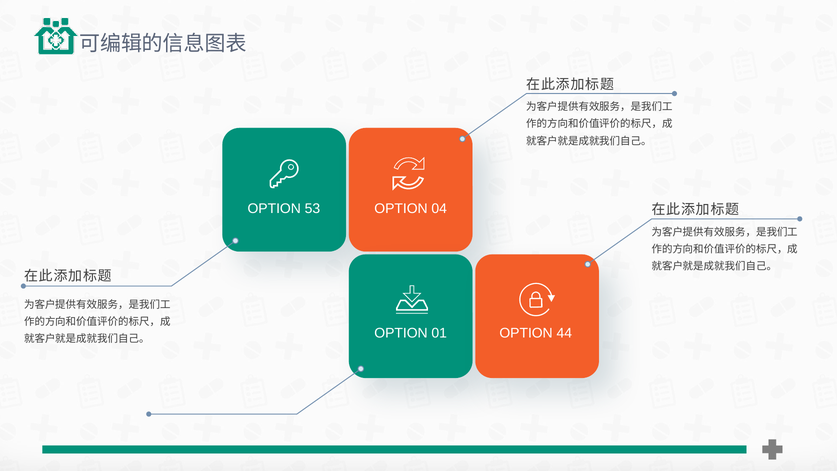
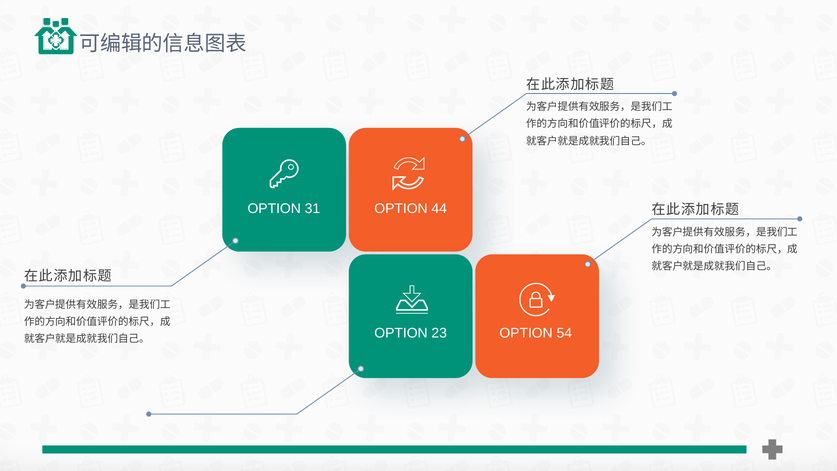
53: 53 -> 31
04: 04 -> 44
01: 01 -> 23
44: 44 -> 54
